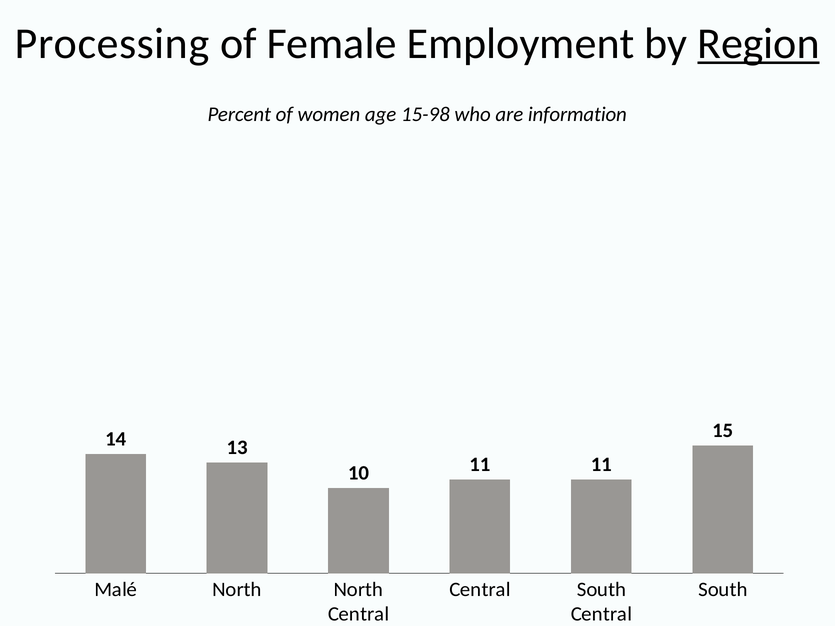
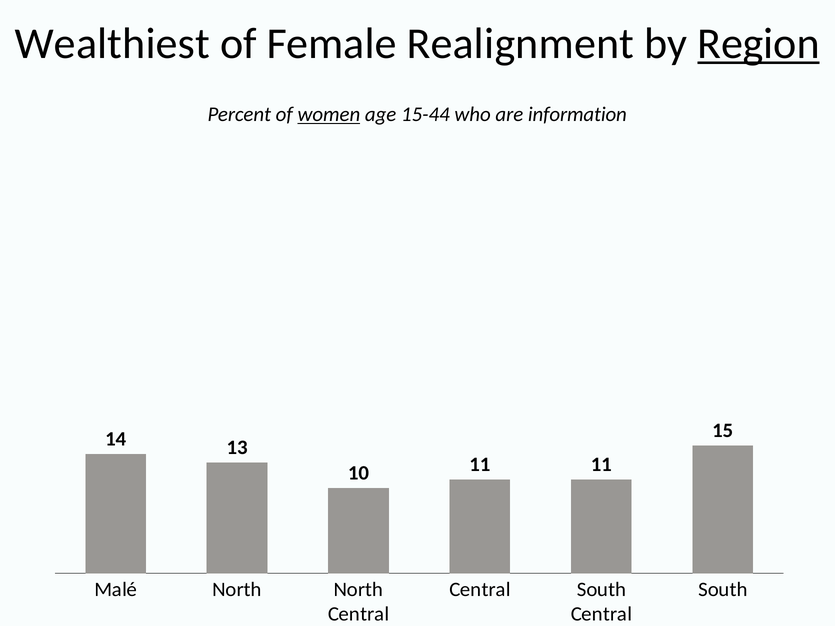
Processing: Processing -> Wealthiest
Employment: Employment -> Realignment
women underline: none -> present
15-98: 15-98 -> 15-44
